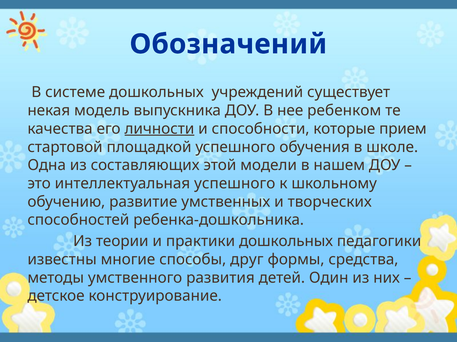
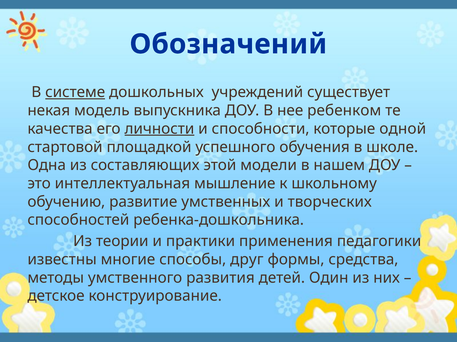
системе underline: none -> present
прием: прием -> одной
интеллектуальная успешного: успешного -> мышление
практики дошкольных: дошкольных -> применения
